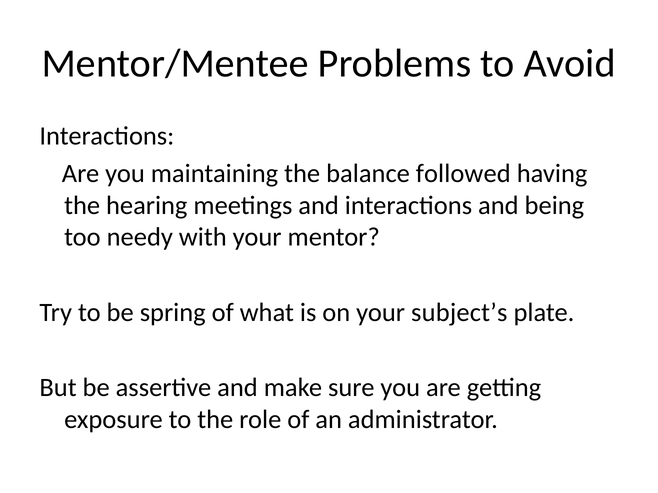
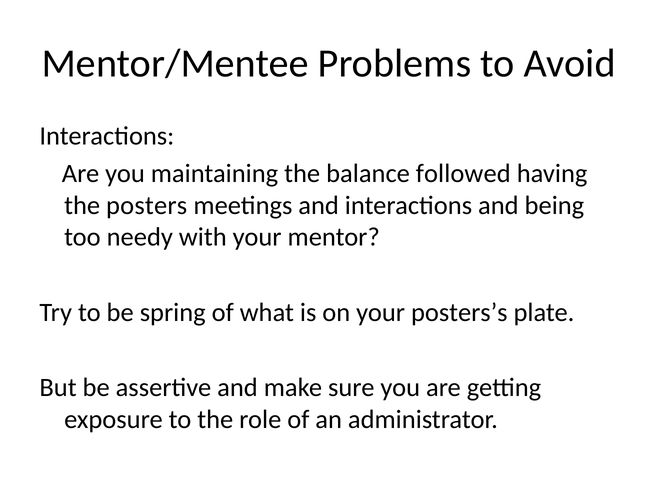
hearing: hearing -> posters
subject’s: subject’s -> posters’s
